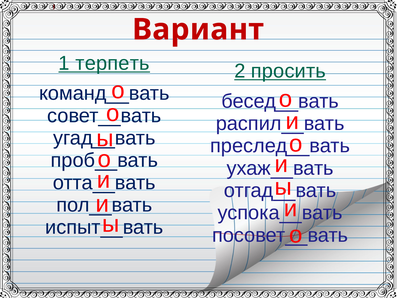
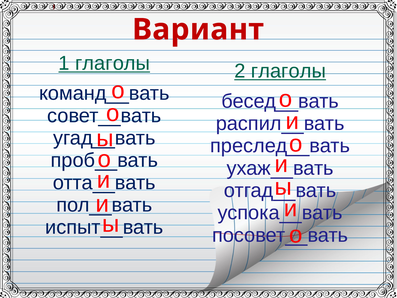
1 терпеть: терпеть -> глаголы
2 просить: просить -> глаголы
